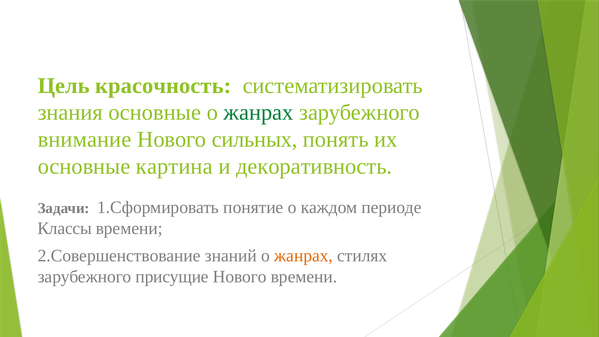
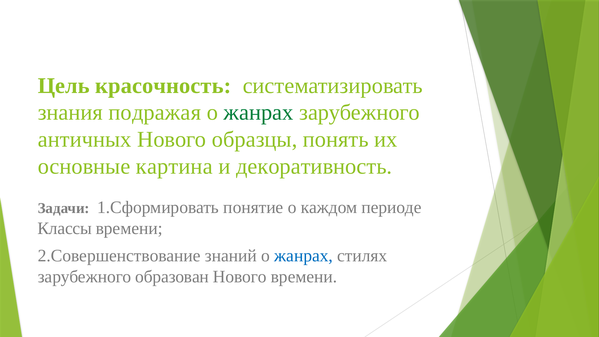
знания основные: основные -> подражая
внимание: внимание -> античных
сильных: сильных -> образцы
жанрах at (304, 256) colour: orange -> blue
присущие: присущие -> образован
